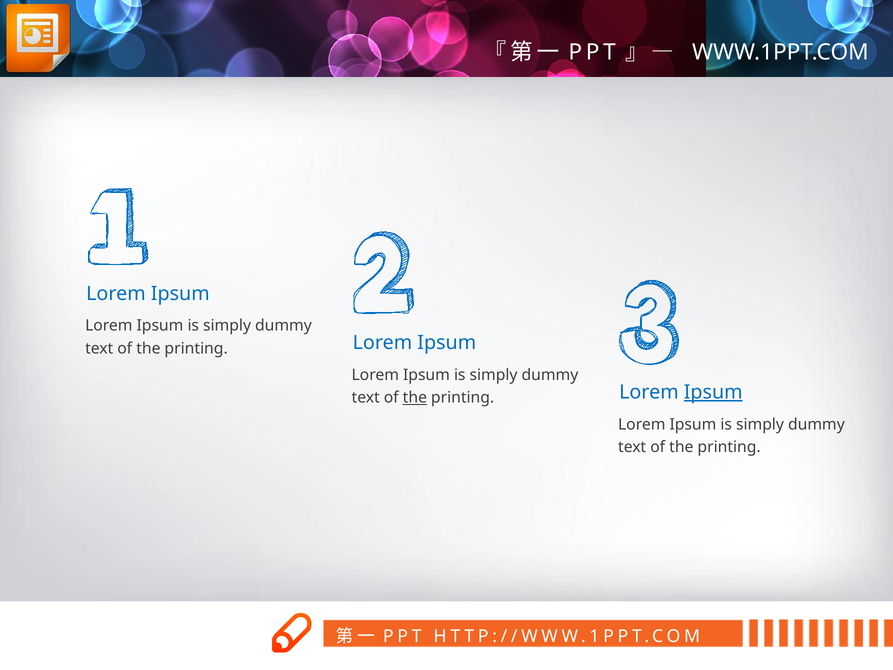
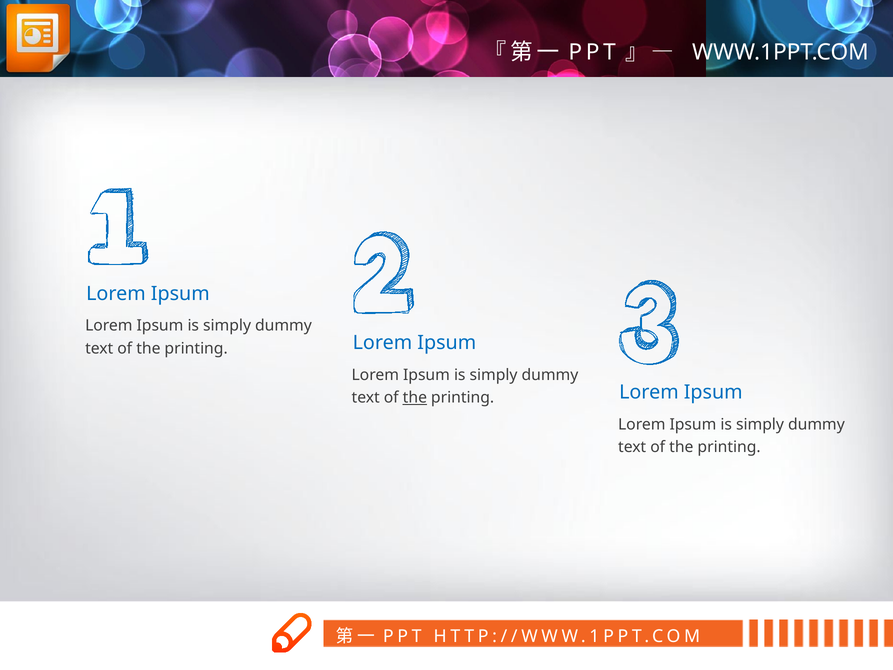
Ipsum at (713, 392) underline: present -> none
